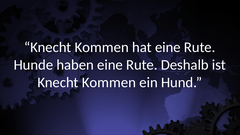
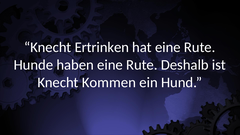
Kommen at (102, 47): Kommen -> Ertrinken
